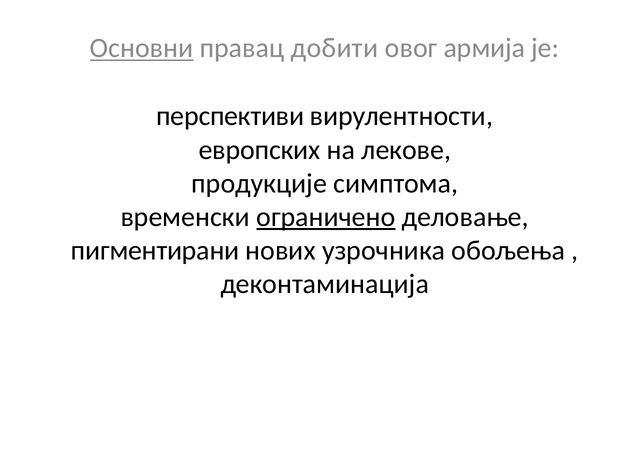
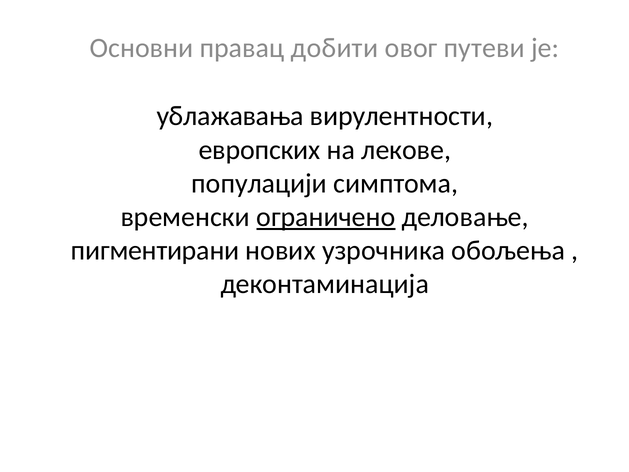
Основни underline: present -> none
армија: армија -> путеви
перспективи: перспективи -> ублажавања
продукције: продукције -> популацији
